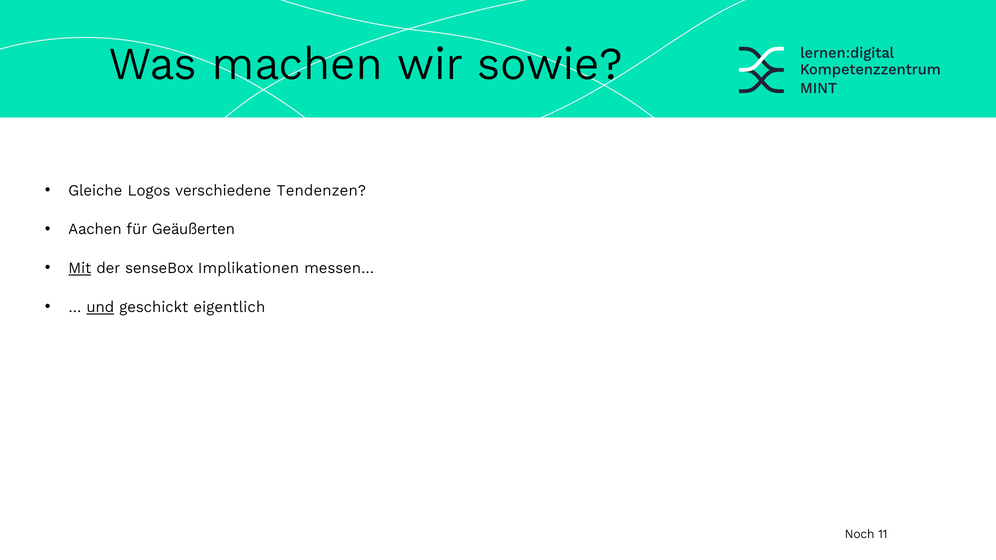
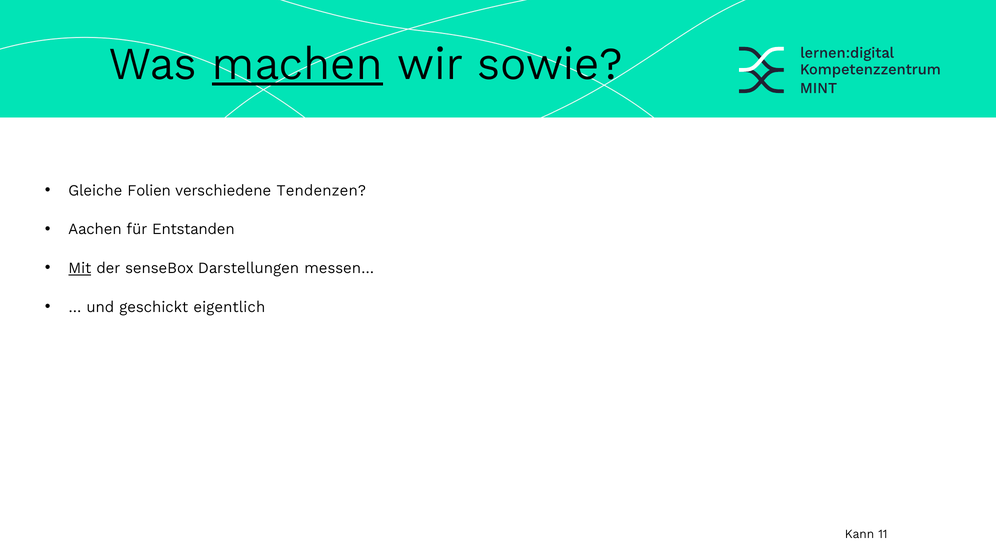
machen underline: none -> present
Logos: Logos -> Folien
Geäußerten: Geäußerten -> Entstanden
Implikationen: Implikationen -> Darstellungen
und underline: present -> none
Noch: Noch -> Kann
